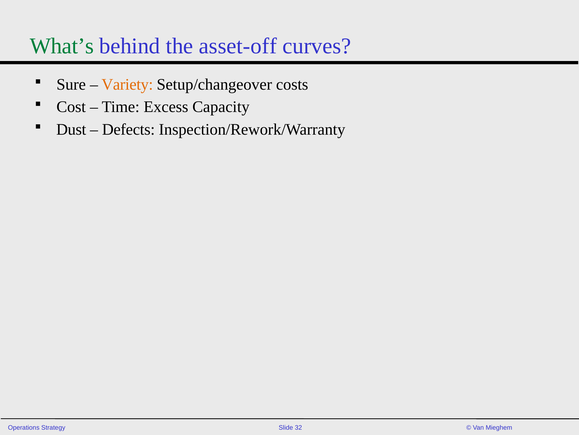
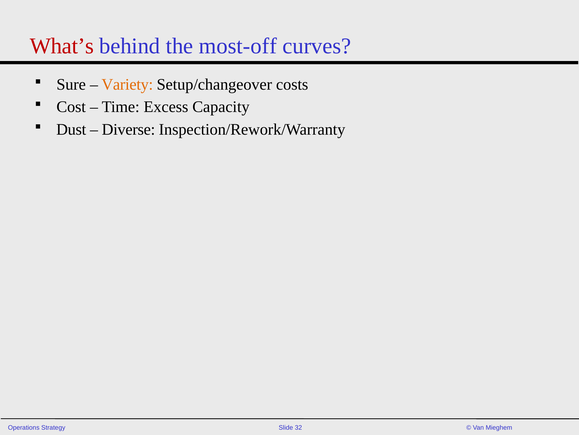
What’s colour: green -> red
asset-off: asset-off -> most-off
Defects: Defects -> Diverse
